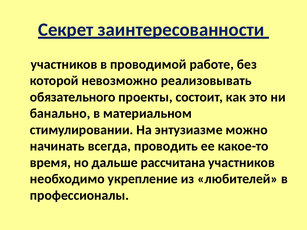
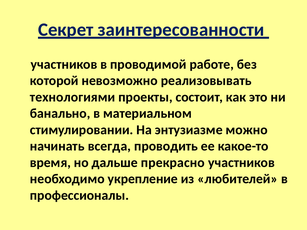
обязательного: обязательного -> технологиями
рассчитана: рассчитана -> прекрасно
